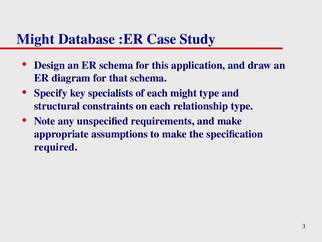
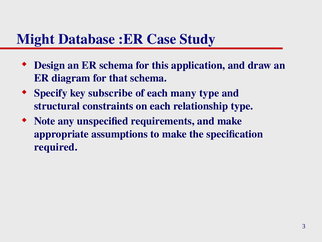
specialists: specialists -> subscribe
each might: might -> many
